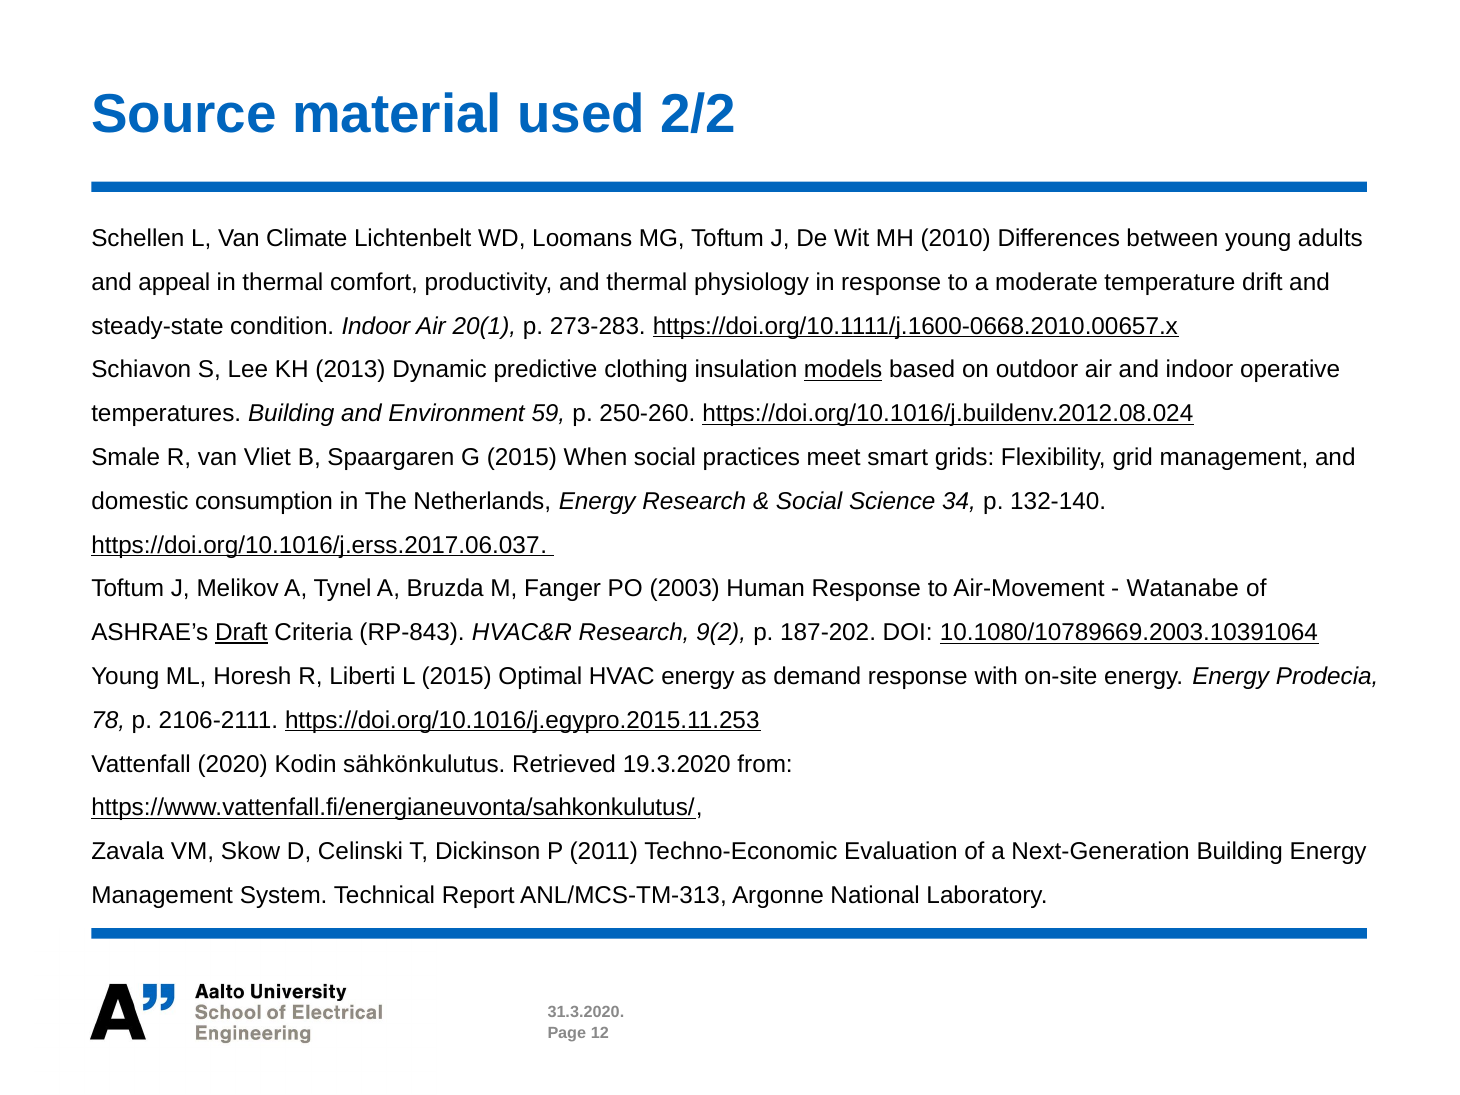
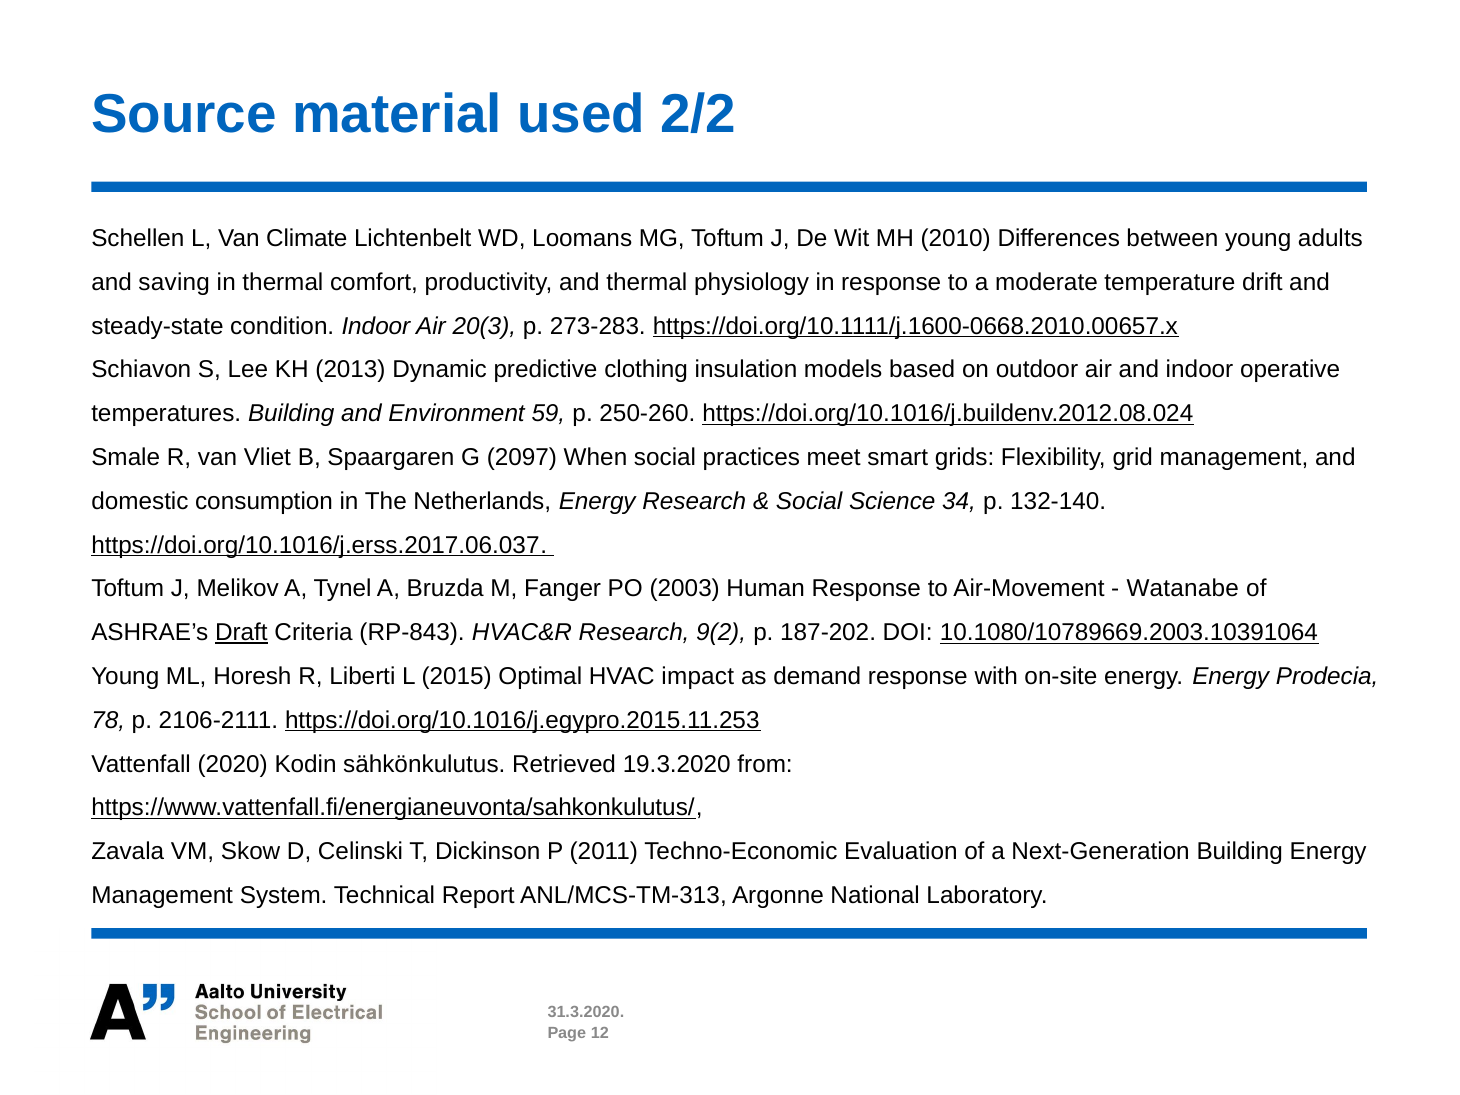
appeal: appeal -> saving
20(1: 20(1 -> 20(3
models underline: present -> none
G 2015: 2015 -> 2097
HVAC energy: energy -> impact
